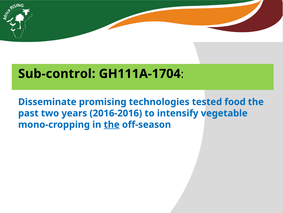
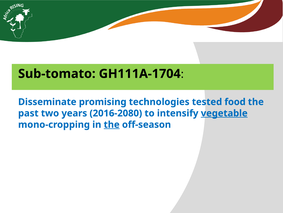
Sub-control: Sub-control -> Sub-tomato
2016-2016: 2016-2016 -> 2016-2080
vegetable underline: none -> present
